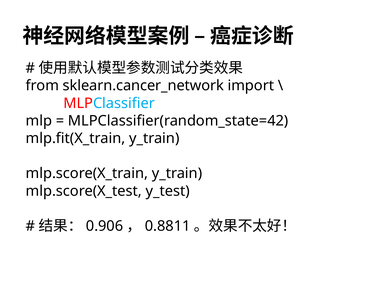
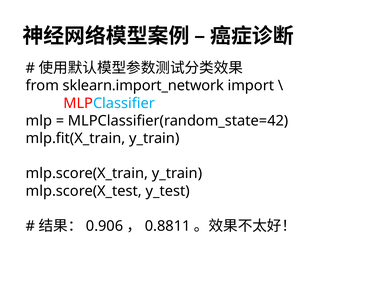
sklearn.cancer_network: sklearn.cancer_network -> sklearn.import_network
